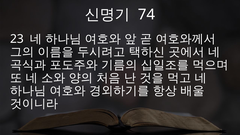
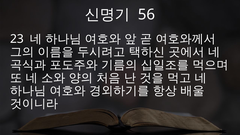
74: 74 -> 56
